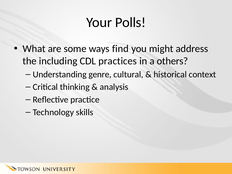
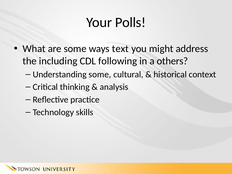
find: find -> text
practices: practices -> following
Understanding genre: genre -> some
